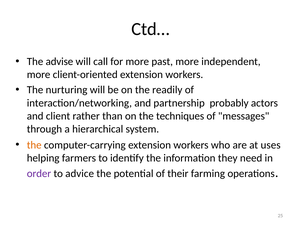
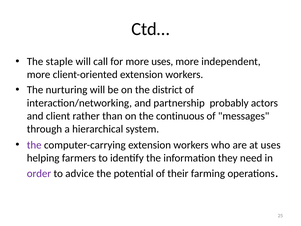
advise: advise -> staple
more past: past -> uses
readily: readily -> district
techniques: techniques -> continuous
the at (34, 145) colour: orange -> purple
